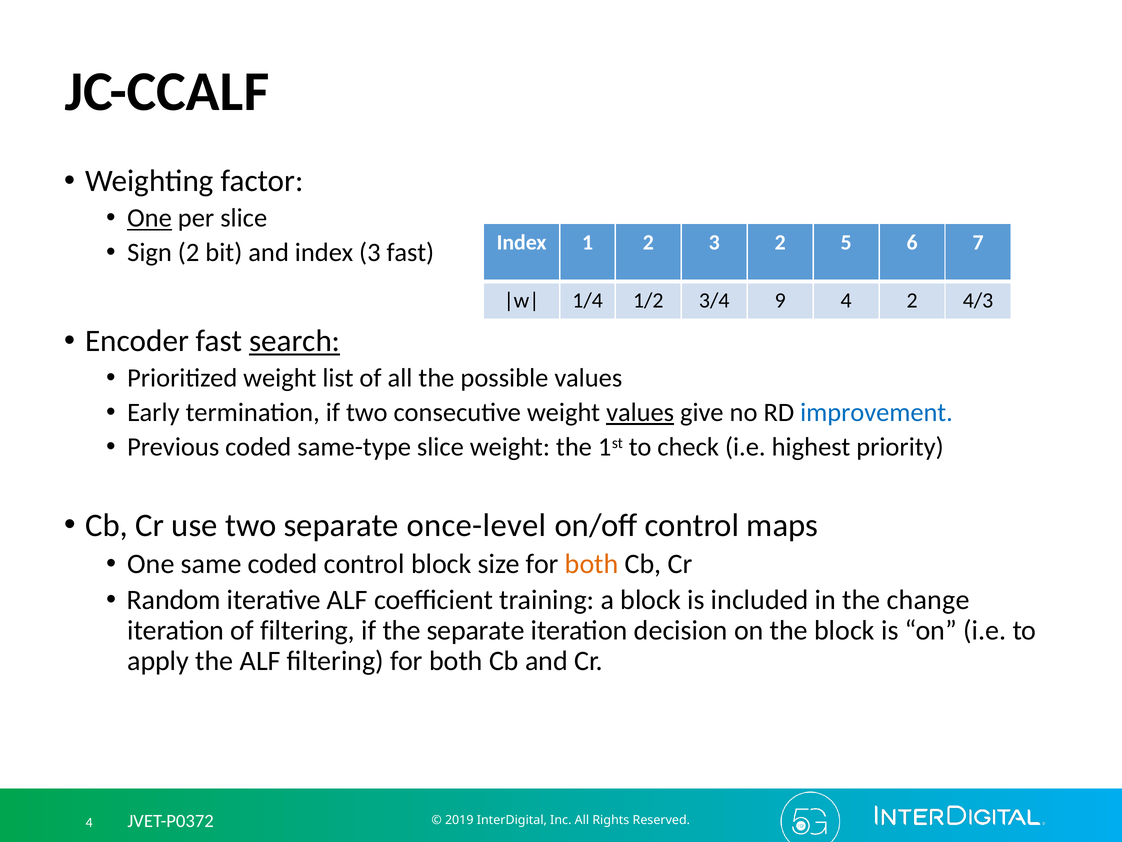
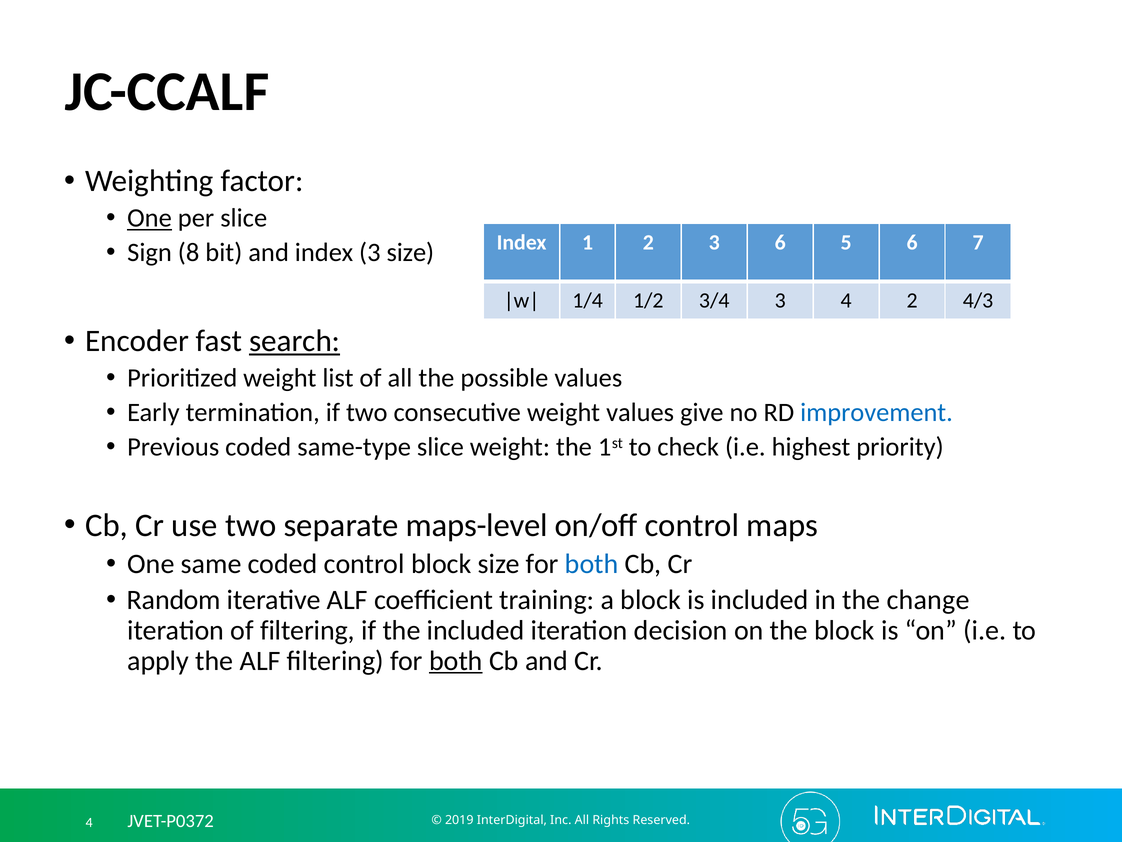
3 2: 2 -> 6
Sign 2: 2 -> 8
3 fast: fast -> size
3/4 9: 9 -> 3
values at (640, 412) underline: present -> none
once-level: once-level -> maps-level
both at (592, 564) colour: orange -> blue
the separate: separate -> included
both at (456, 660) underline: none -> present
